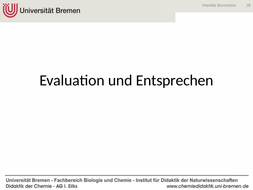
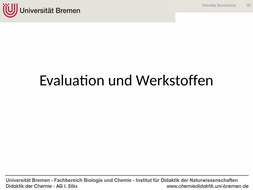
Entsprechen: Entsprechen -> Werkstoffen
